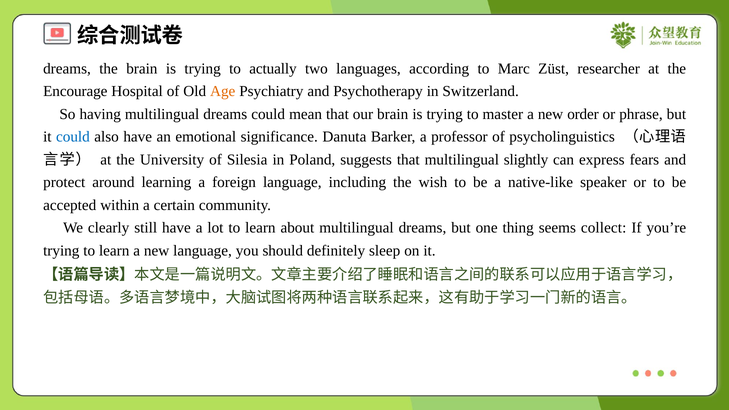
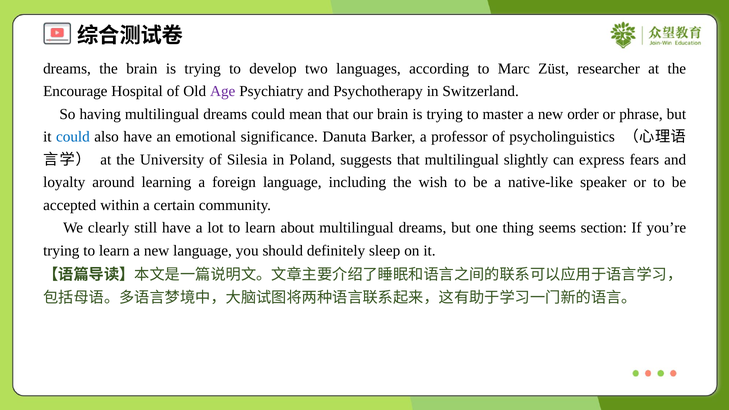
actually: actually -> develop
Age colour: orange -> purple
protect: protect -> loyalty
collect: collect -> section
